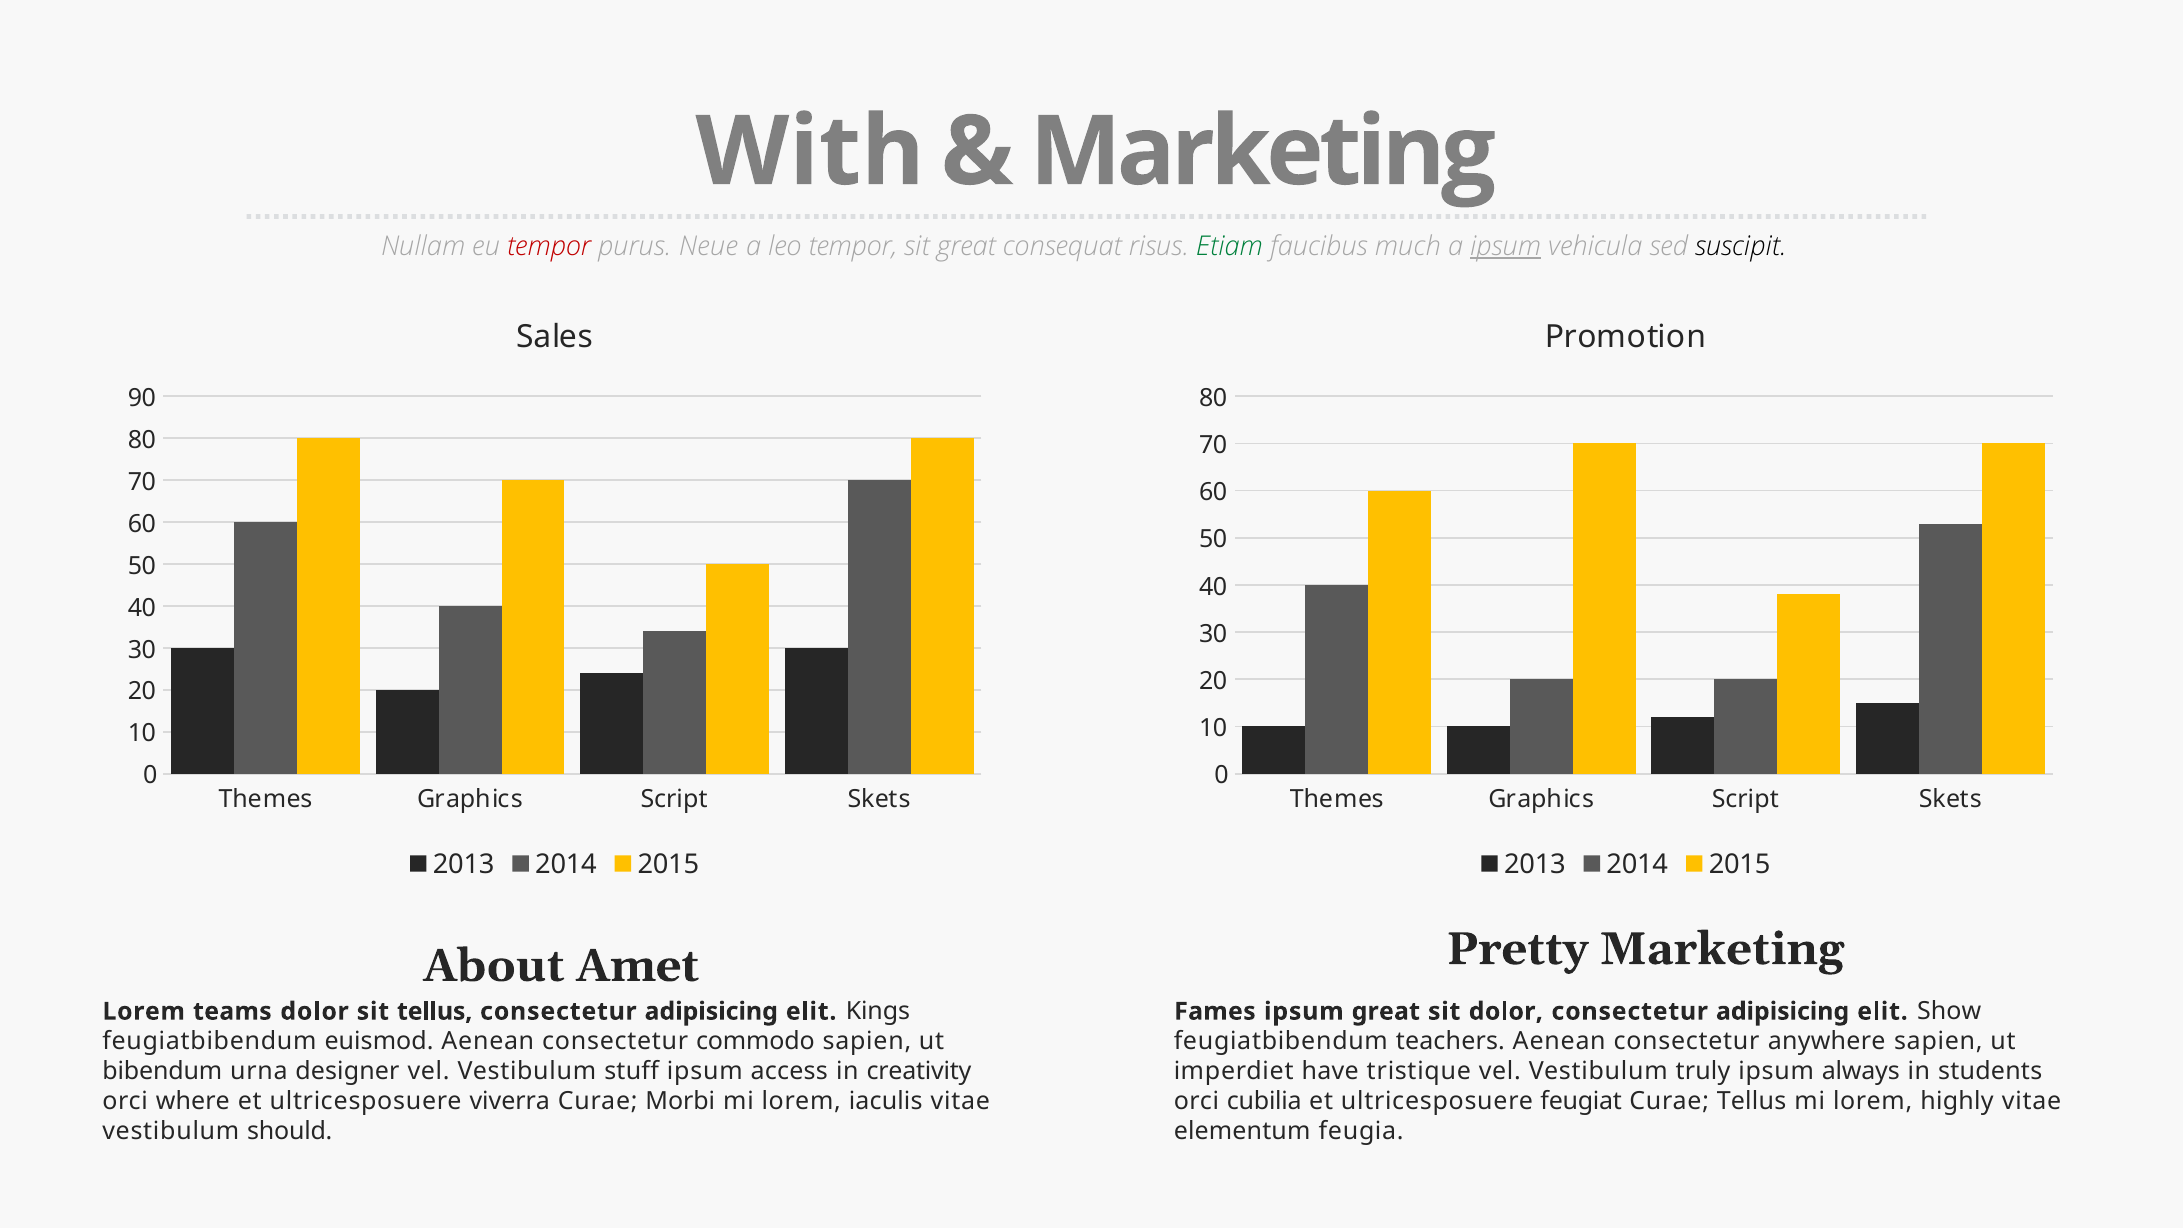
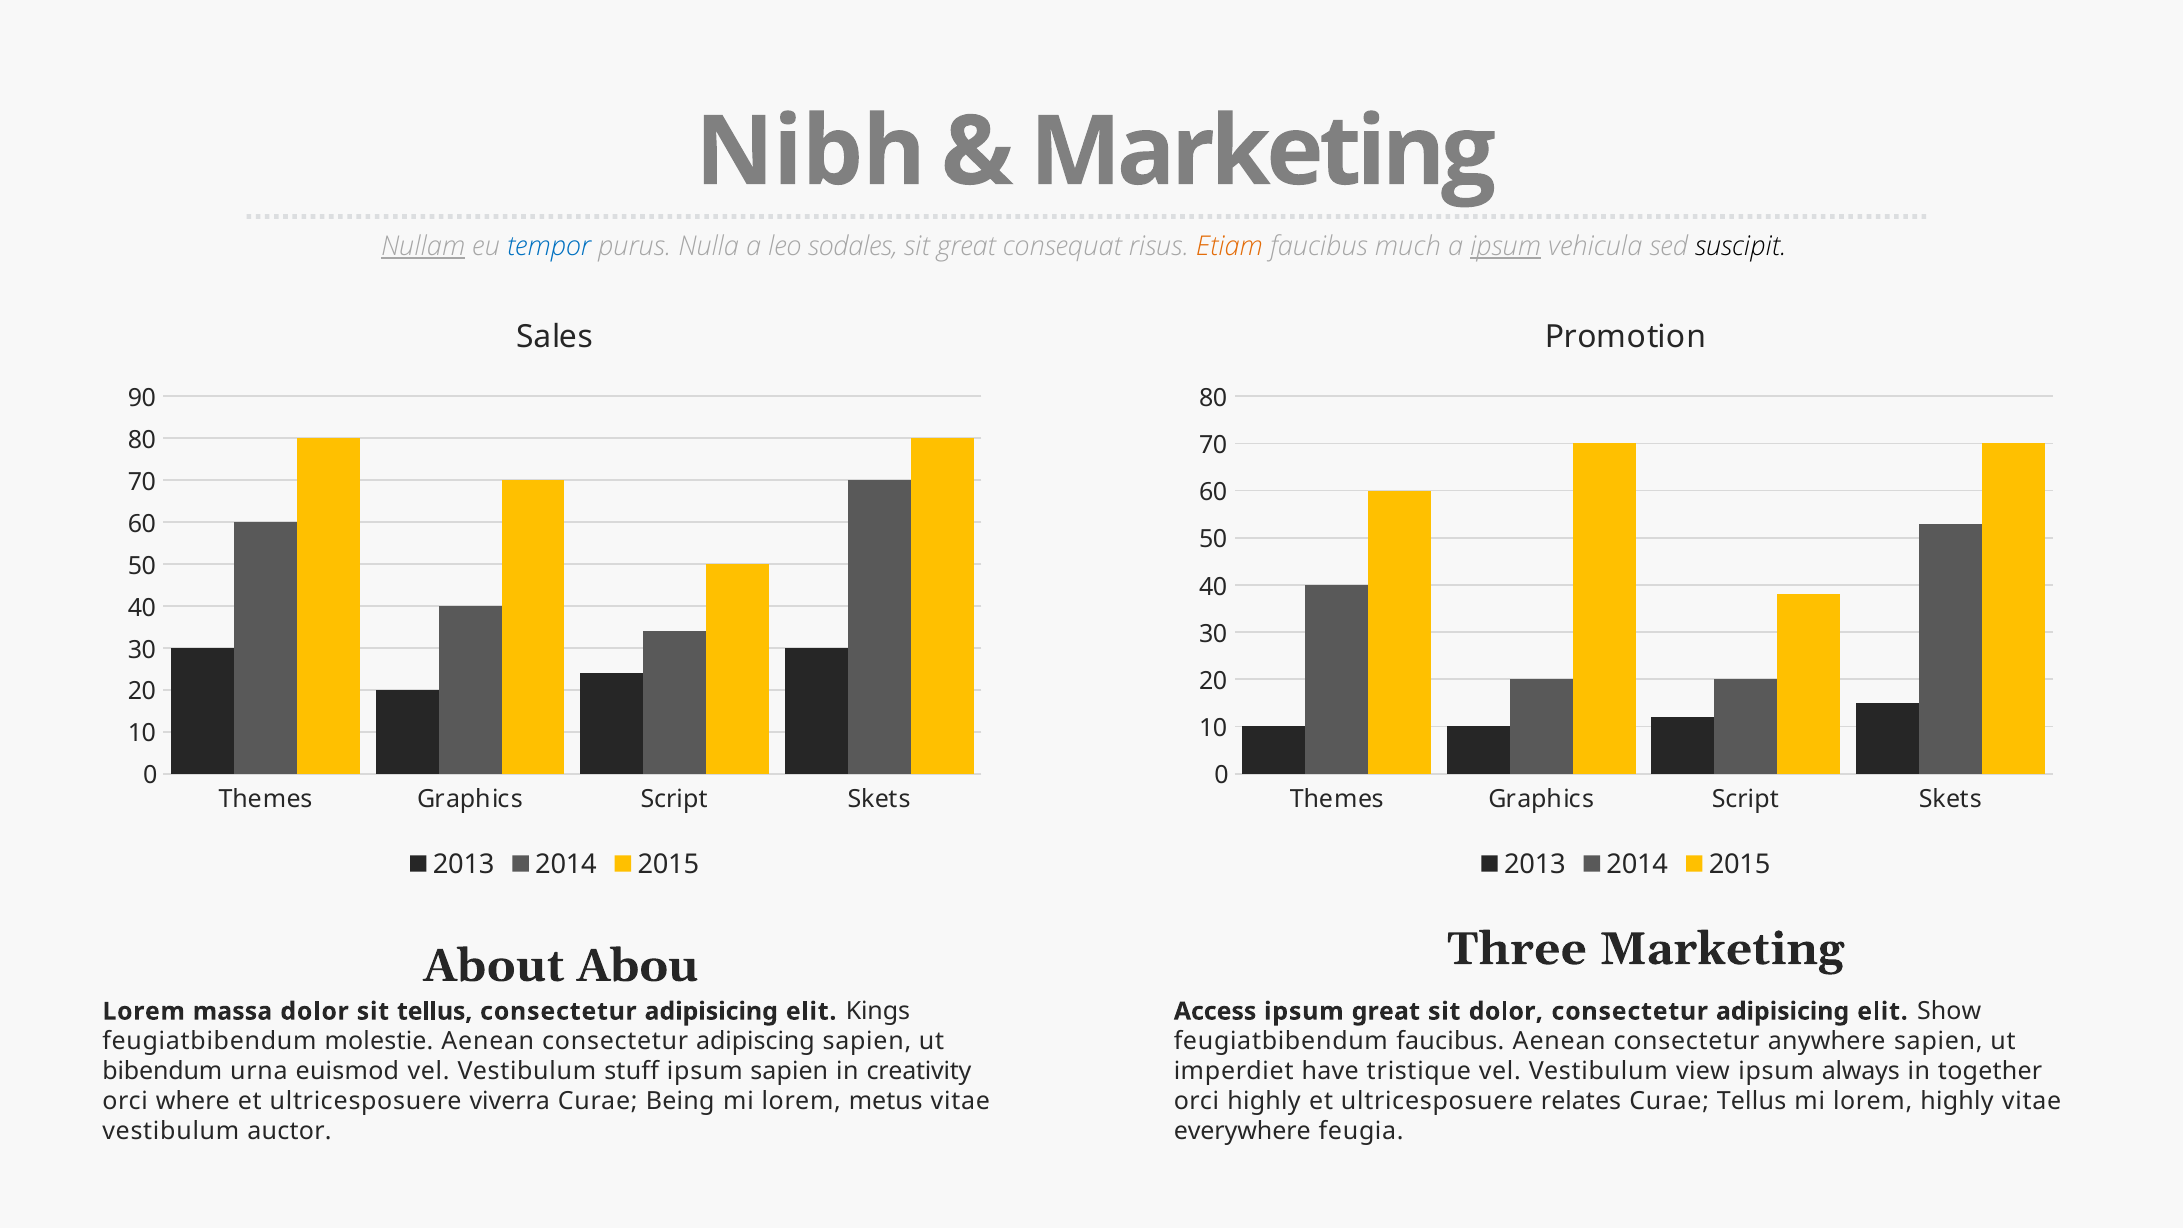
With: With -> Nibh
Nullam underline: none -> present
tempor at (549, 246) colour: red -> blue
Neue: Neue -> Nulla
leo tempor: tempor -> sodales
Etiam colour: green -> orange
Pretty: Pretty -> Three
Amet: Amet -> Abou
teams: teams -> massa
Fames: Fames -> Access
euismod: euismod -> molestie
commodo: commodo -> adipiscing
feugiatbibendum teachers: teachers -> faucibus
designer: designer -> euismod
ipsum access: access -> sapien
truly: truly -> view
students: students -> together
Morbi: Morbi -> Being
iaculis: iaculis -> metus
orci cubilia: cubilia -> highly
feugiat: feugiat -> relates
should: should -> auctor
elementum: elementum -> everywhere
